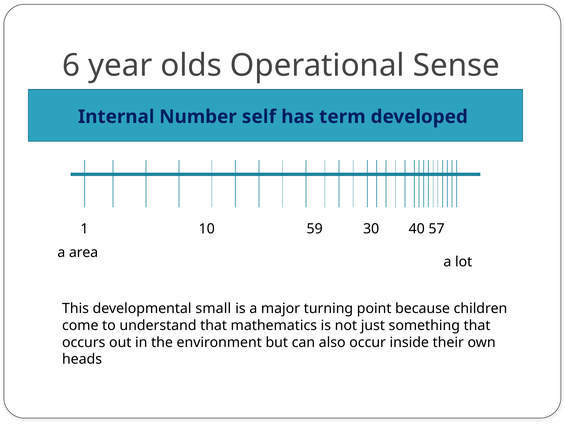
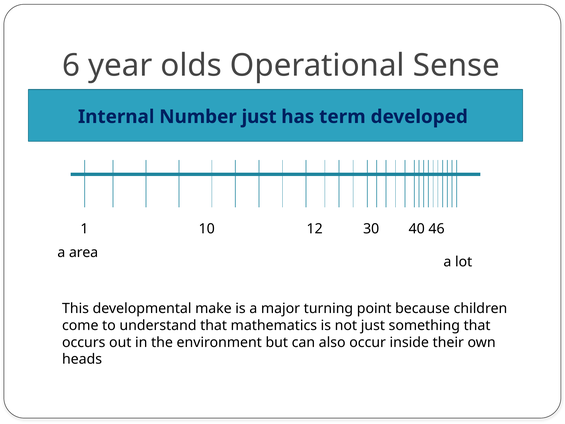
Number self: self -> just
59: 59 -> 12
57: 57 -> 46
small: small -> make
